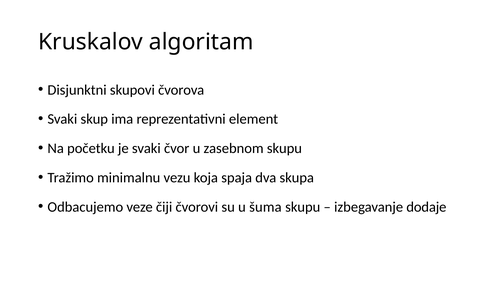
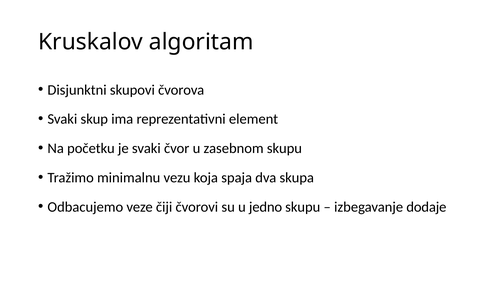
šuma: šuma -> jedno
